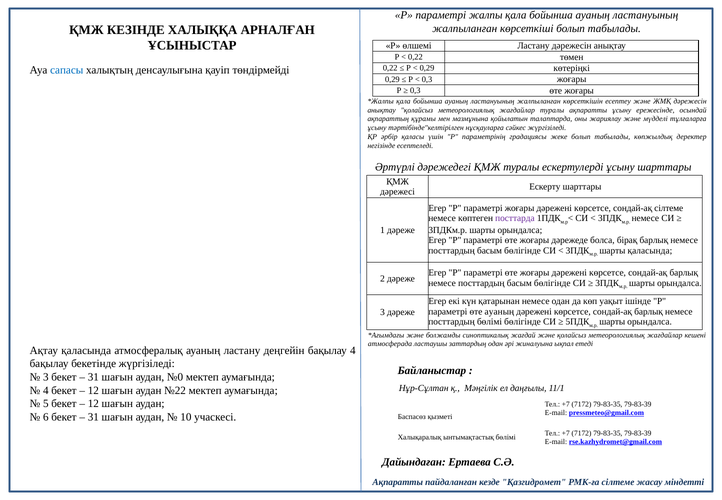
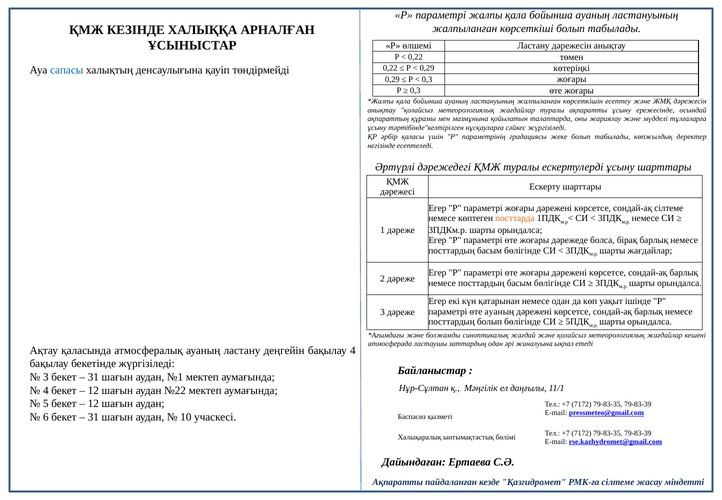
посттарда colour: purple -> orange
шарты қаласында: қаласында -> жағдайлар
посттардың бөлімі: бөлімі -> болып
№0: №0 -> №1
